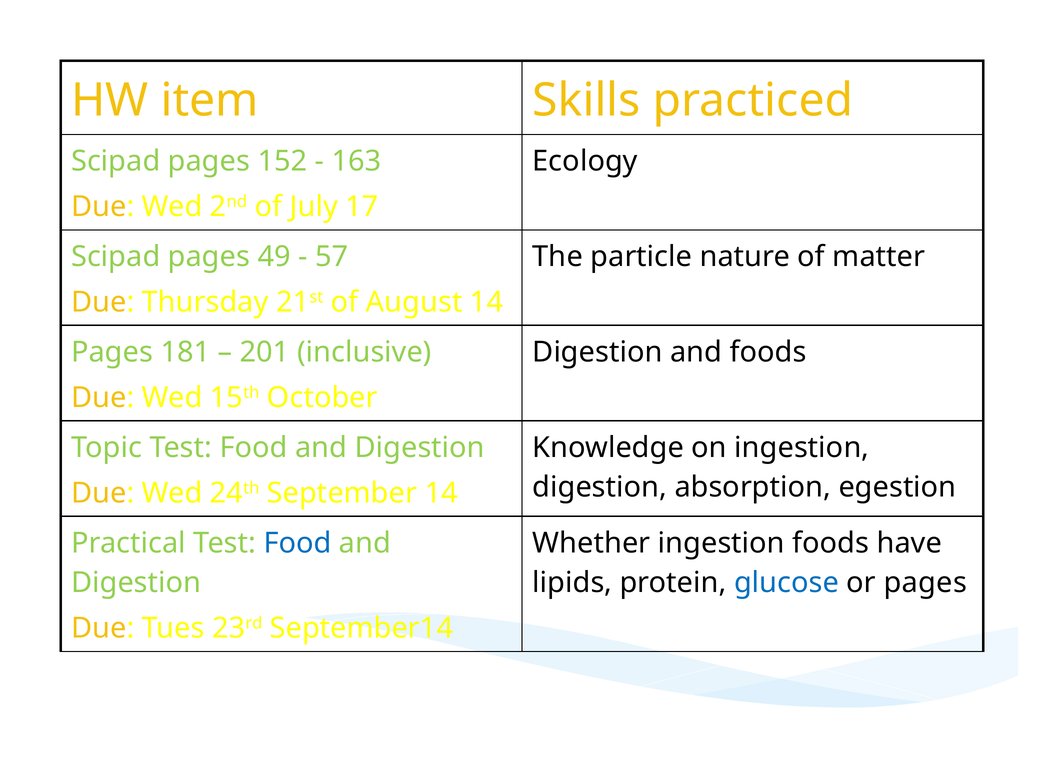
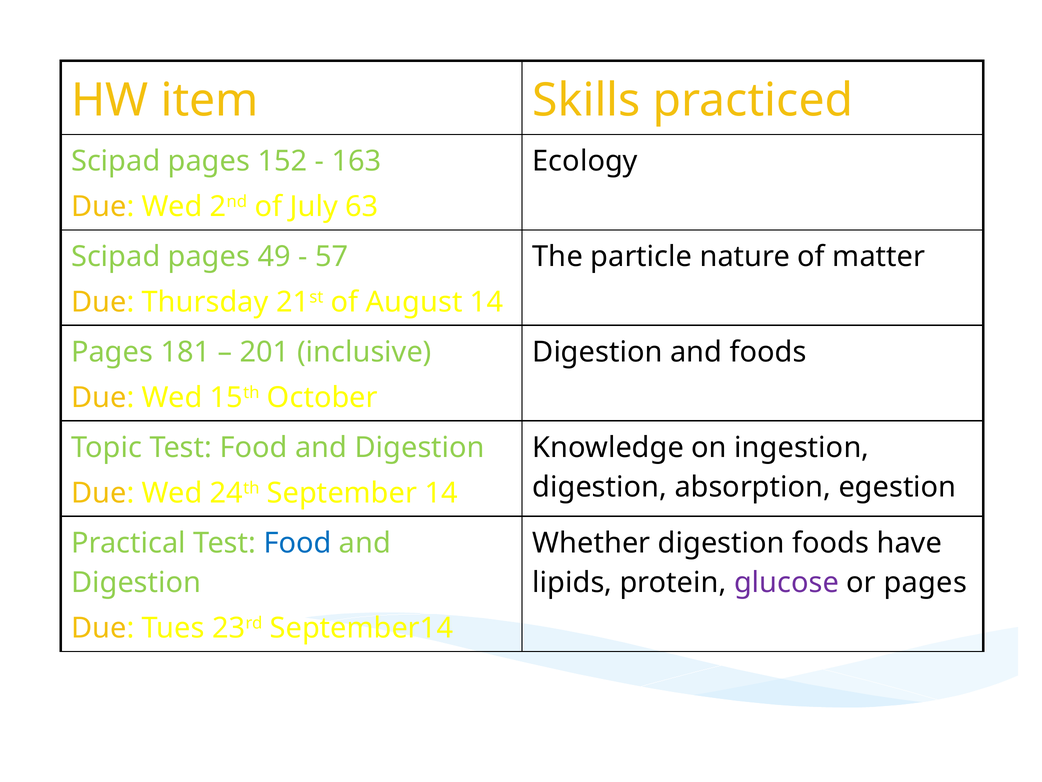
17: 17 -> 63
Whether ingestion: ingestion -> digestion
glucose colour: blue -> purple
